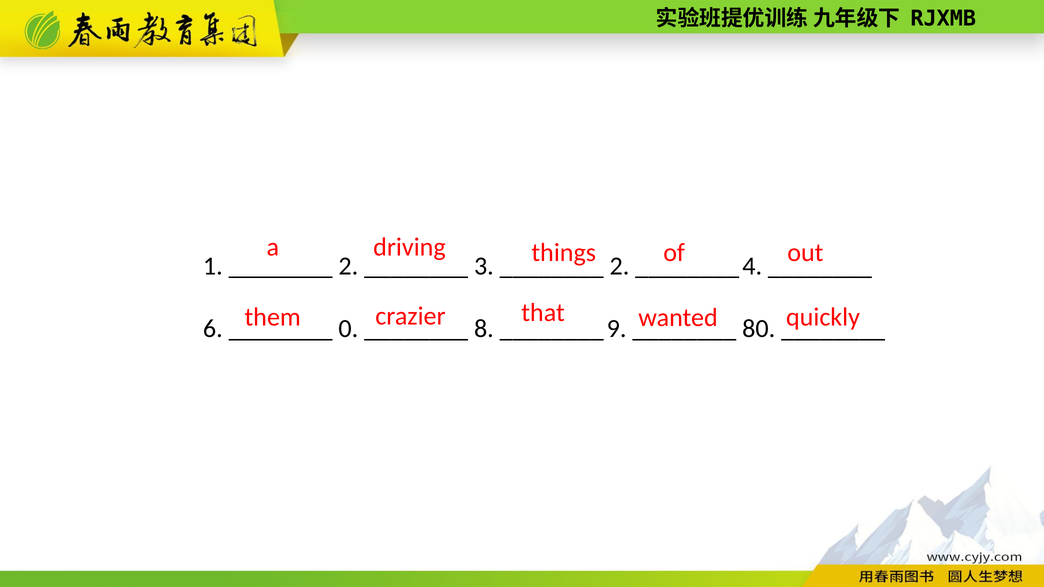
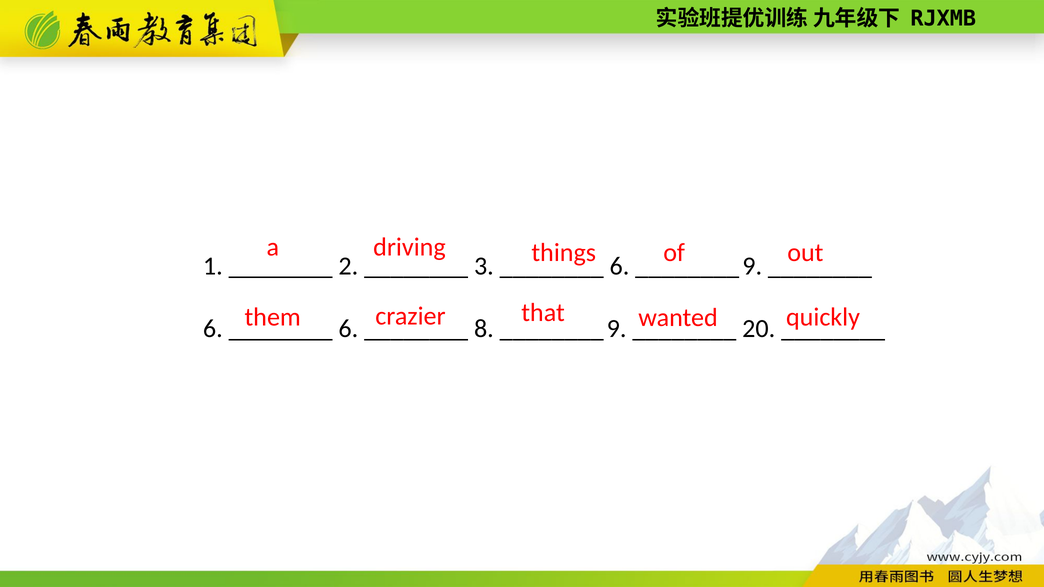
2 at (619, 266): 2 -> 6
4 at (752, 266): 4 -> 9
0 at (348, 329): 0 -> 6
80: 80 -> 20
